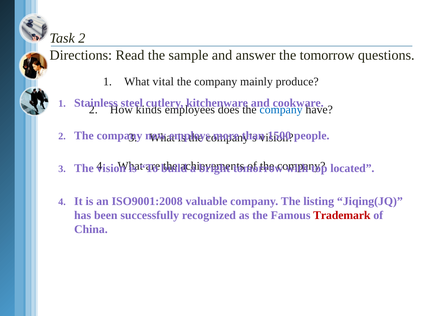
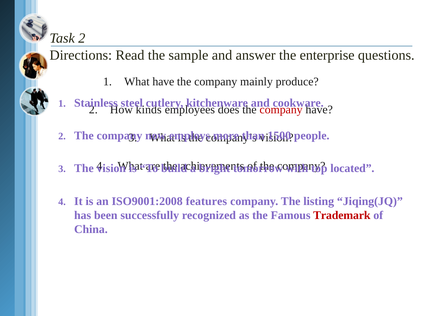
the tomorrow: tomorrow -> enterprise
What vital: vital -> have
company at (281, 110) colour: blue -> red
valuable: valuable -> features
